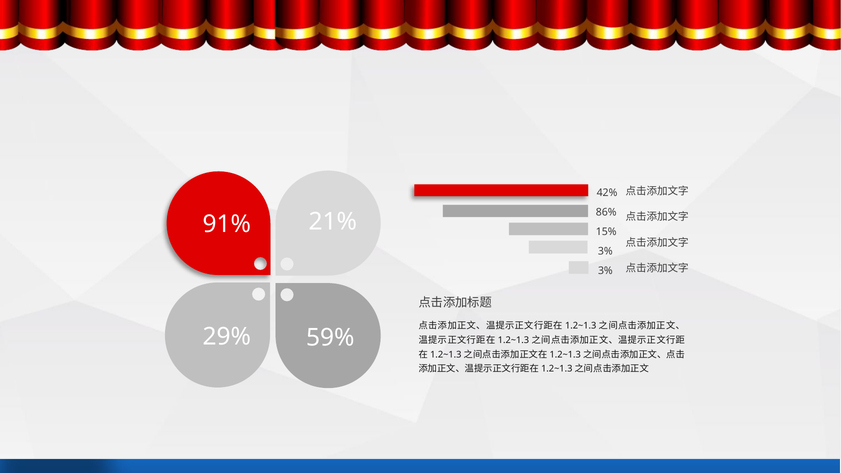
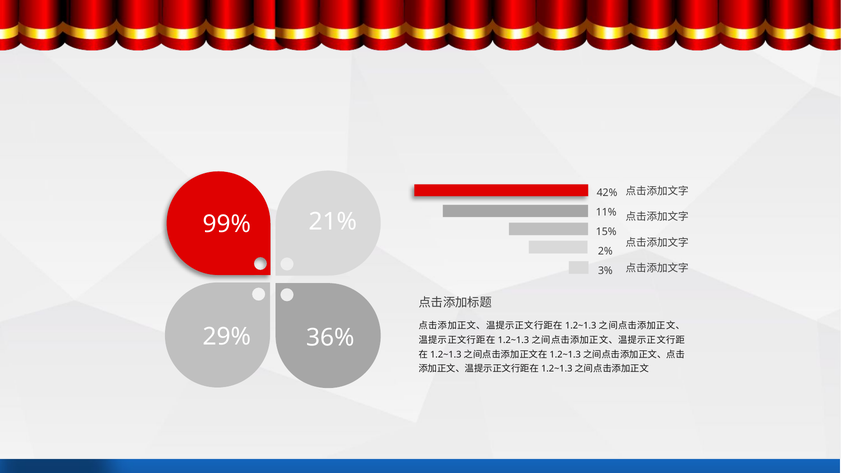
86%: 86% -> 11%
91%: 91% -> 99%
3% at (605, 251): 3% -> 2%
59%: 59% -> 36%
